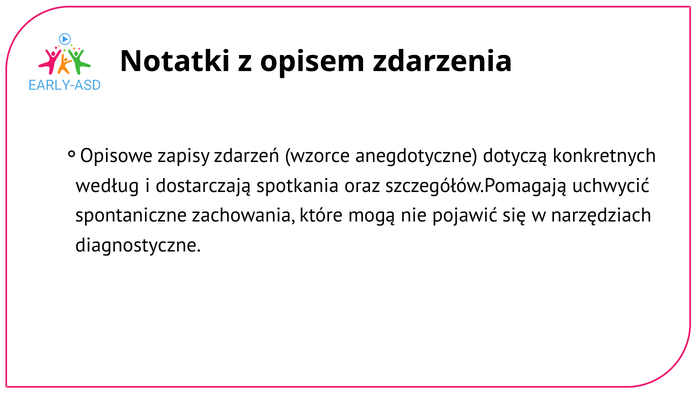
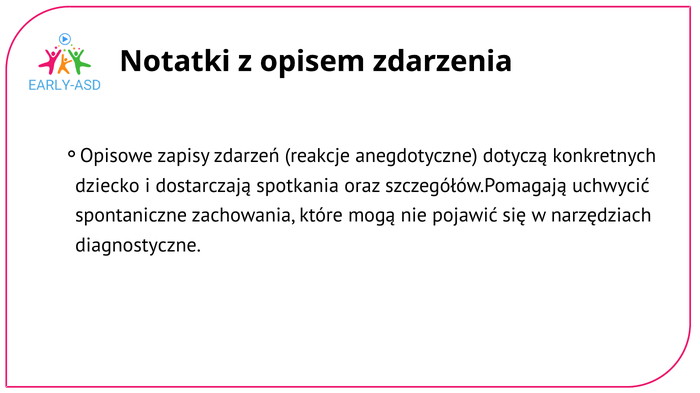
wzorce: wzorce -> reakcje
według: według -> dziecko
